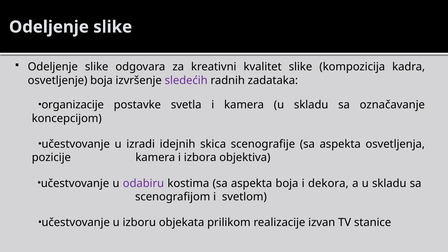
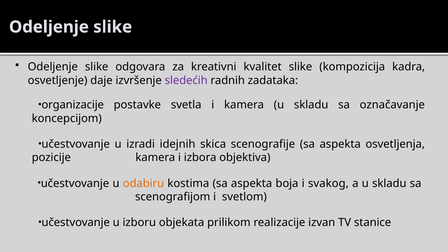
osvetljenje boja: boja -> daje
odabiru colour: purple -> orange
dekora: dekora -> svakog
